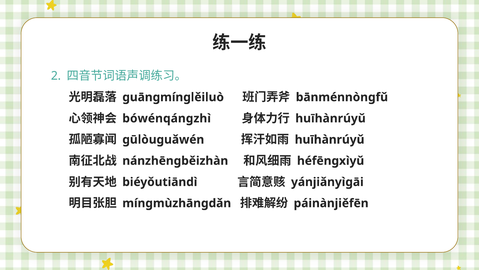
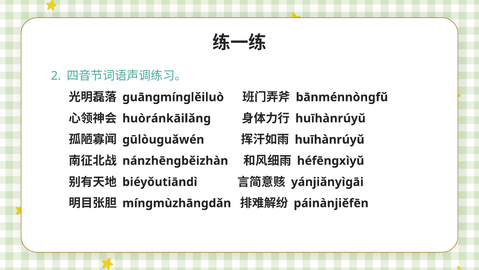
bówénqángzhì: bówénqángzhì -> huòránkāilǎng
